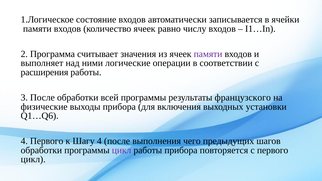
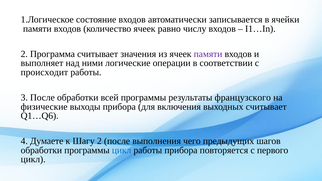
расширения: расширения -> происходит
выходных установки: установки -> считывает
4 Первого: Первого -> Думаете
Шагу 4: 4 -> 2
цикл at (122, 150) colour: purple -> blue
